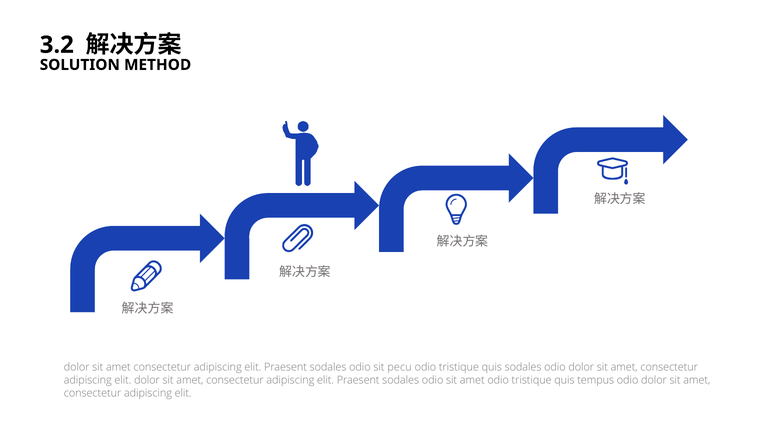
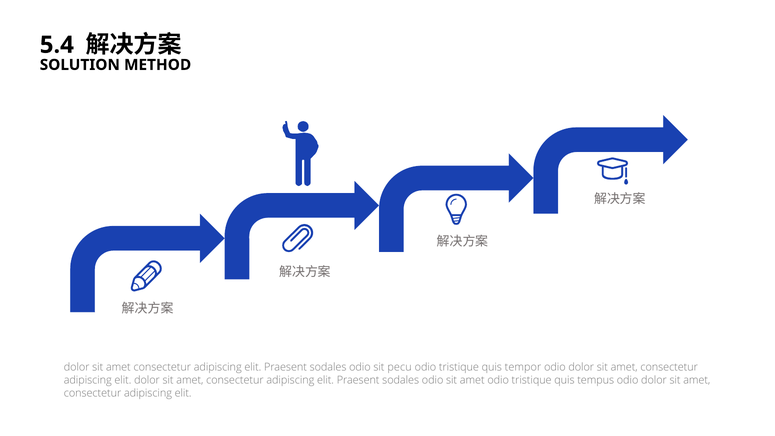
3.2: 3.2 -> 5.4
quis sodales: sodales -> tempor
